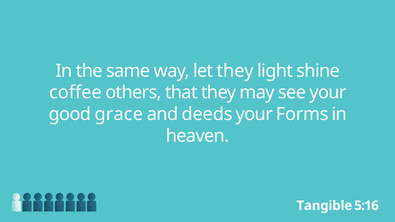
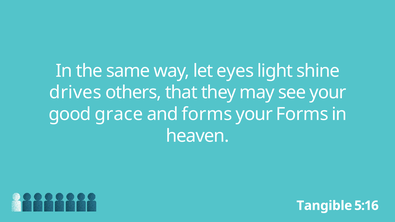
let they: they -> eyes
coffee: coffee -> drives
and deeds: deeds -> forms
